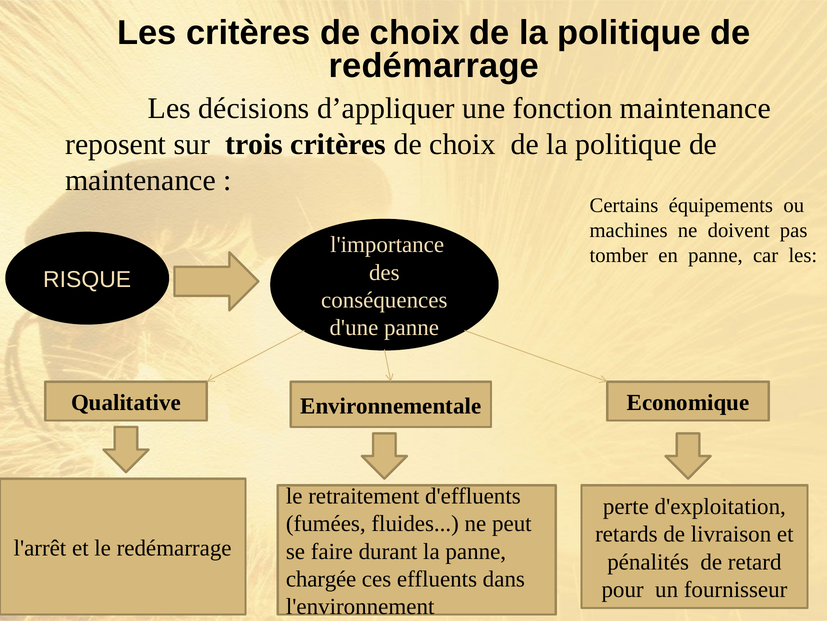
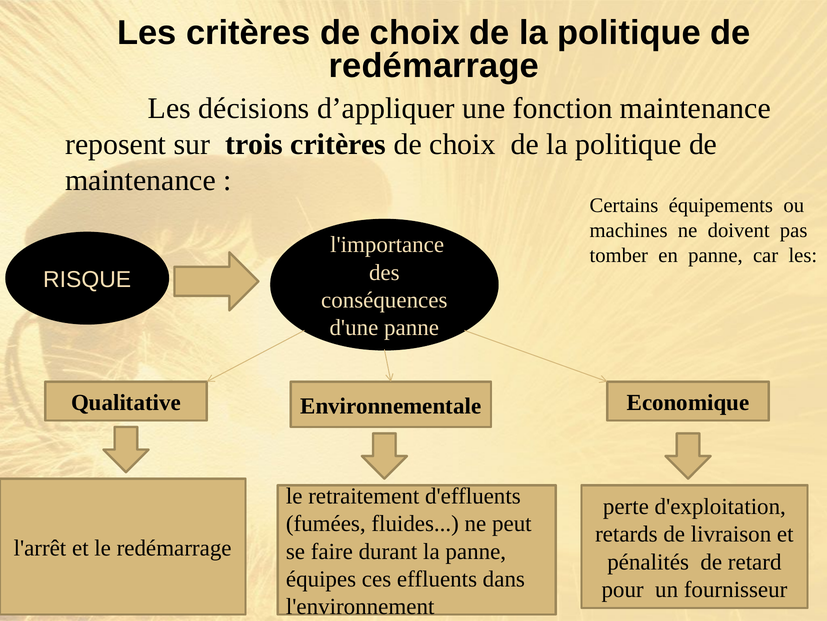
chargée: chargée -> équipes
